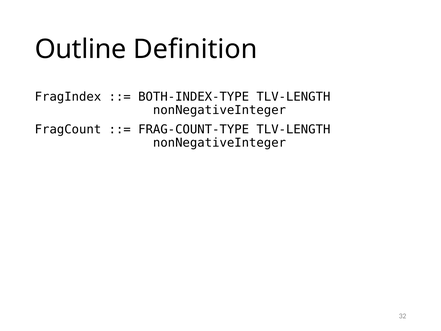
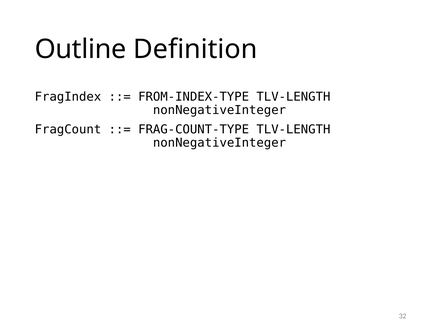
BOTH-INDEX-TYPE: BOTH-INDEX-TYPE -> FROM-INDEX-TYPE
